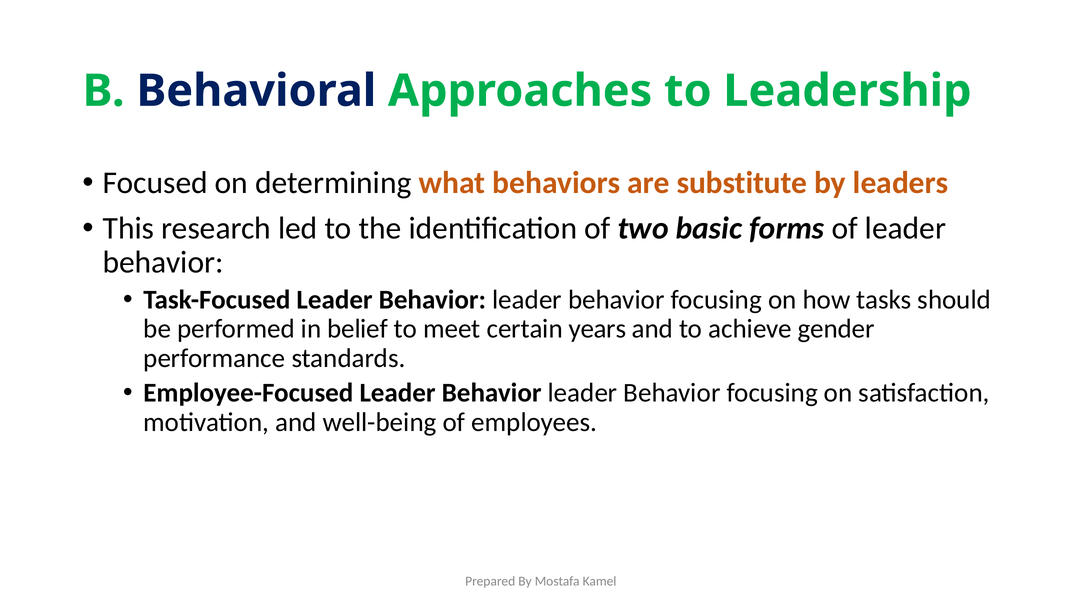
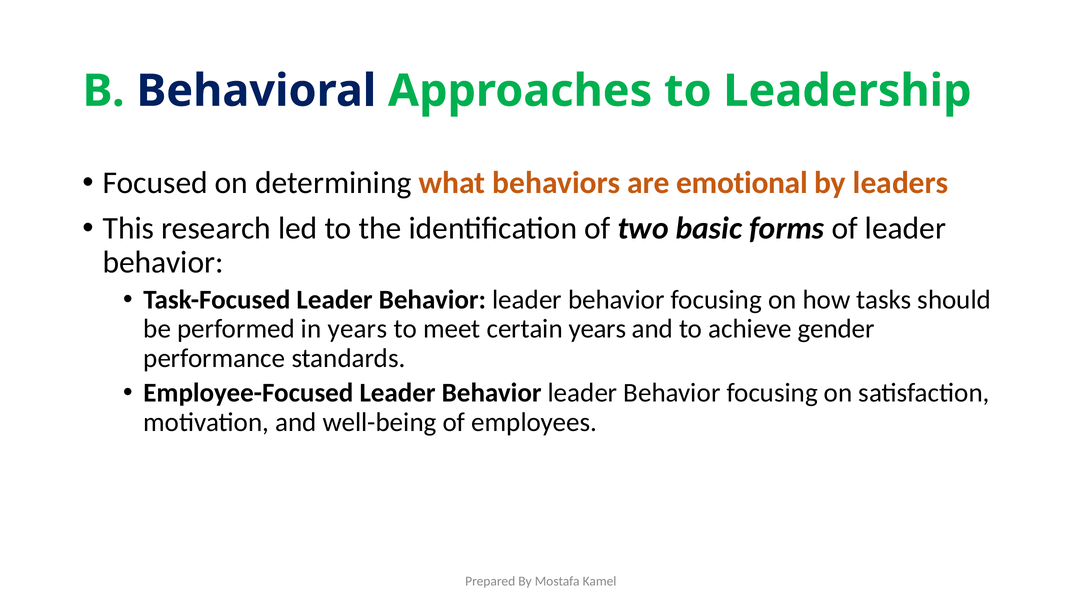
substitute: substitute -> emotional
in belief: belief -> years
